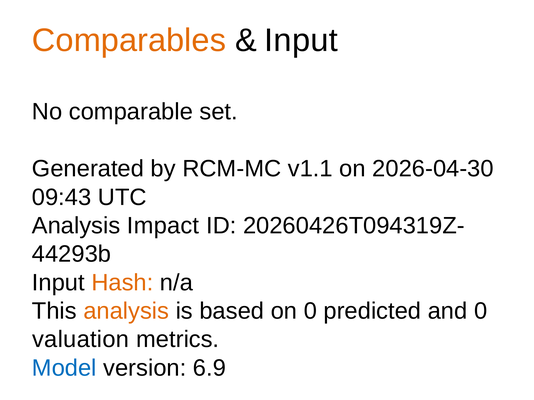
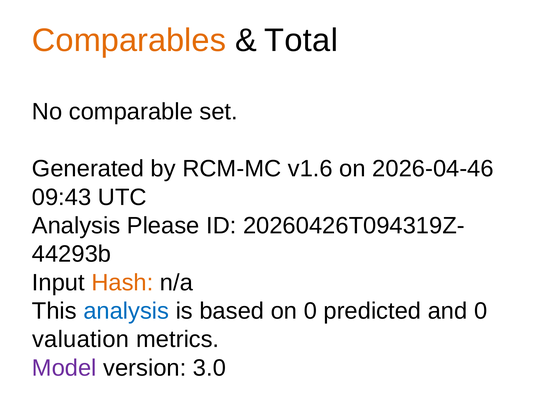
Input at (301, 41): Input -> Total
v1.1: v1.1 -> v1.6
2026-04-30: 2026-04-30 -> 2026-04-46
Impact: Impact -> Please
analysis at (126, 311) colour: orange -> blue
Model colour: blue -> purple
6.9: 6.9 -> 3.0
